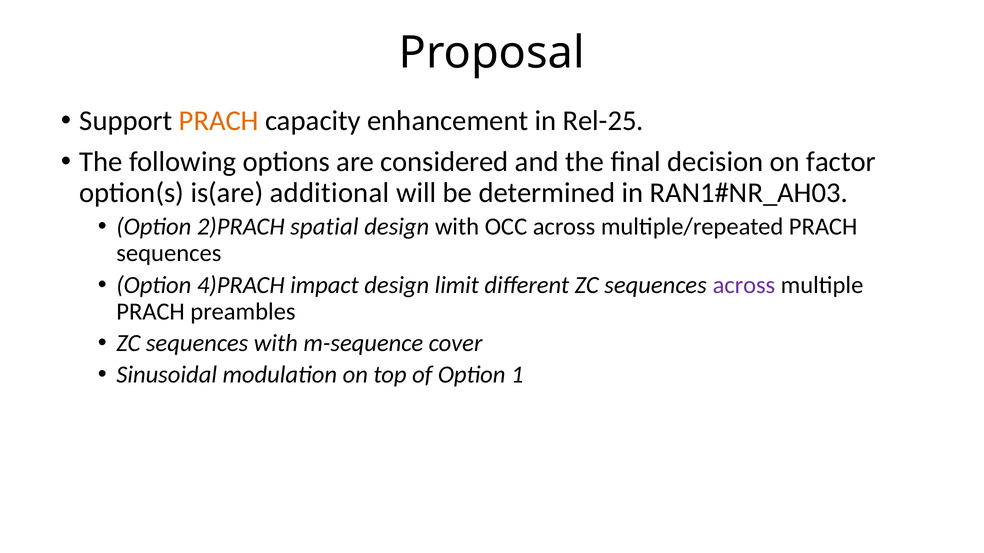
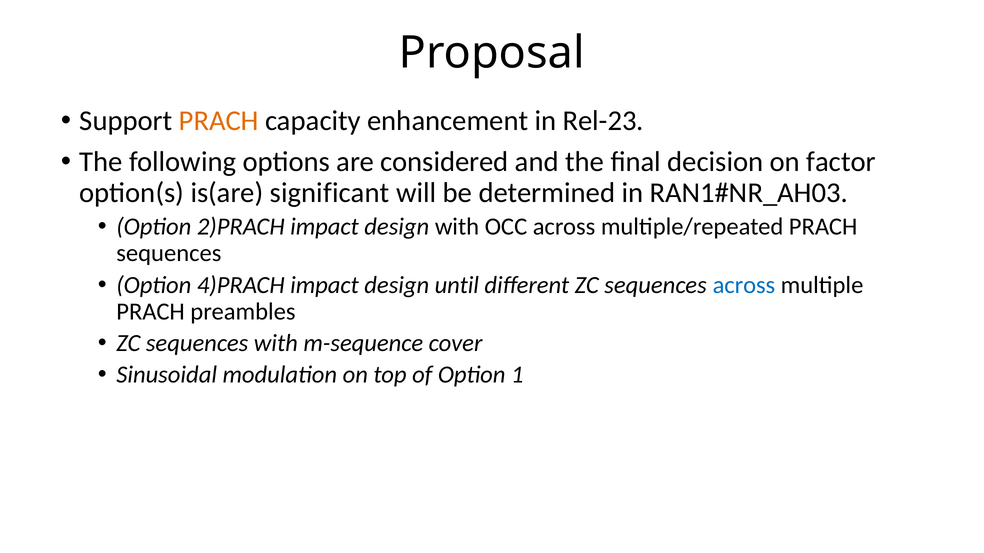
Rel-25: Rel-25 -> Rel-23
additional: additional -> significant
2)PRACH spatial: spatial -> impact
limit: limit -> until
across at (744, 285) colour: purple -> blue
